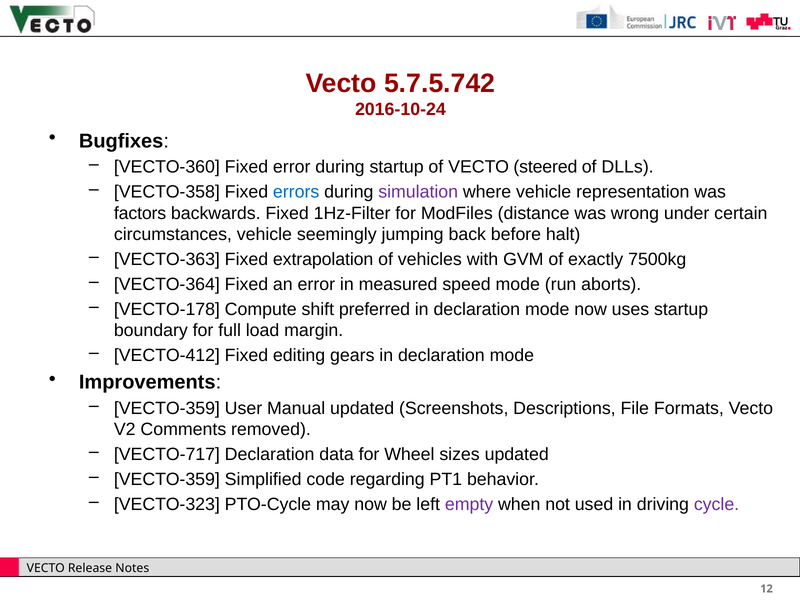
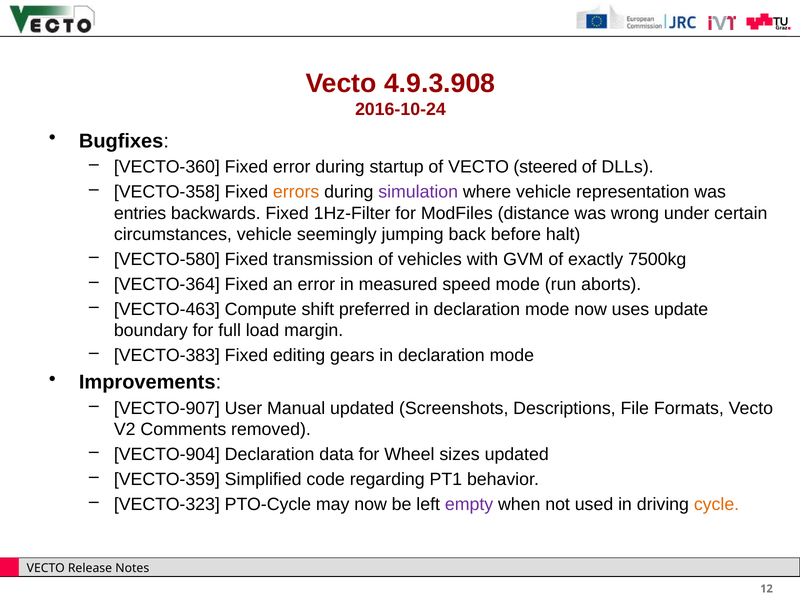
5.7.5.742: 5.7.5.742 -> 4.9.3.908
errors colour: blue -> orange
factors: factors -> entries
VECTO-363: VECTO-363 -> VECTO-580
extrapolation: extrapolation -> transmission
VECTO-178: VECTO-178 -> VECTO-463
uses startup: startup -> update
VECTO-412: VECTO-412 -> VECTO-383
VECTO-359 at (167, 408): VECTO-359 -> VECTO-907
VECTO-717: VECTO-717 -> VECTO-904
cycle colour: purple -> orange
